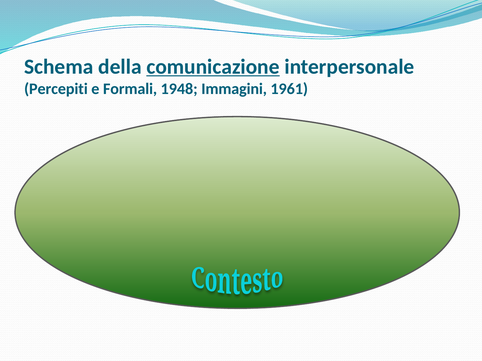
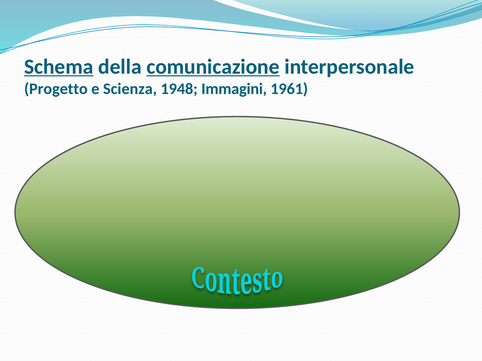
Schema underline: none -> present
Percepiti: Percepiti -> Progetto
Formali: Formali -> Scienza
